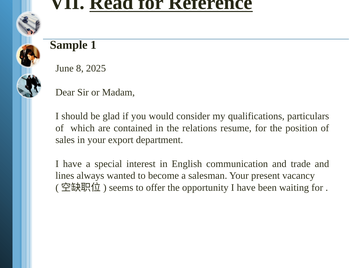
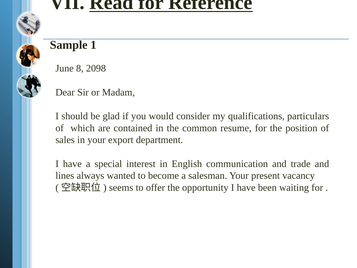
2025: 2025 -> 2098
relations: relations -> common
